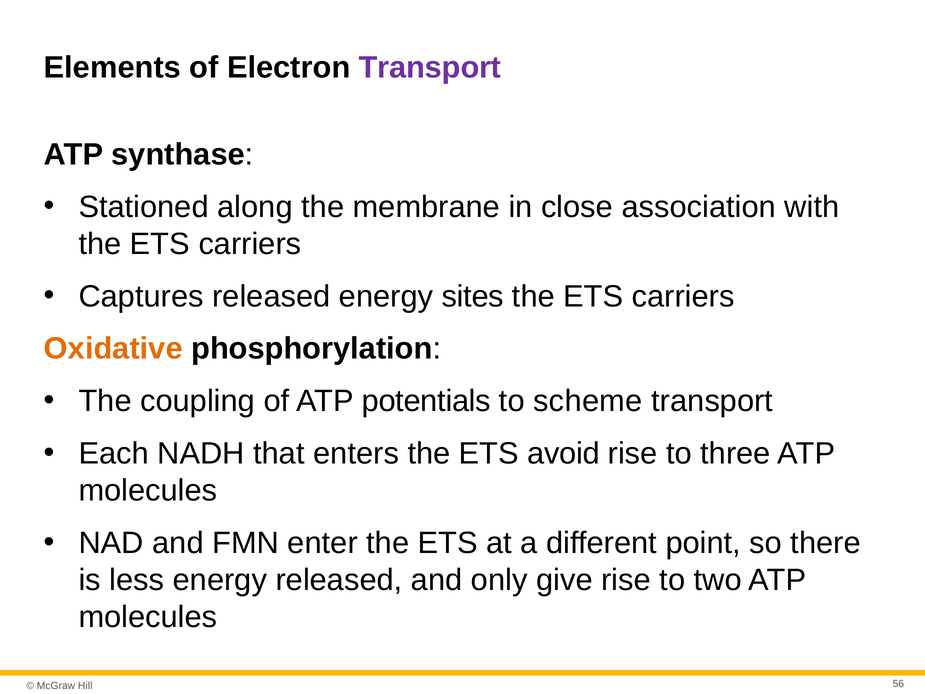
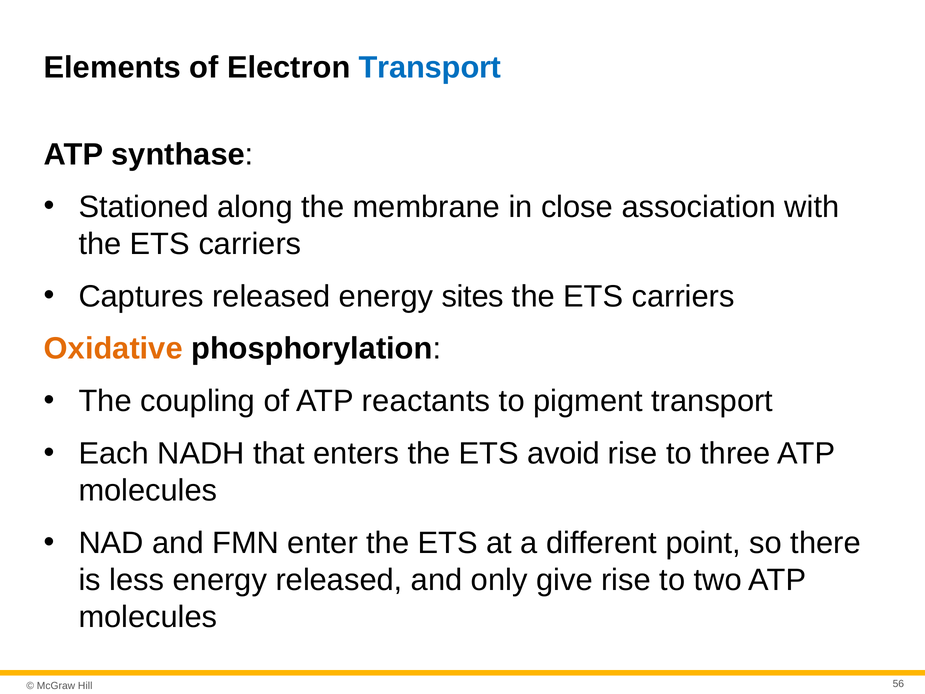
Transport at (430, 67) colour: purple -> blue
potentials: potentials -> reactants
scheme: scheme -> pigment
